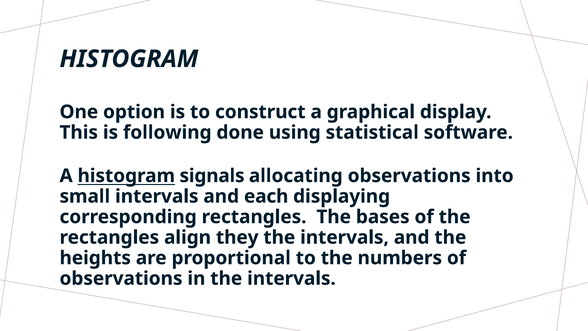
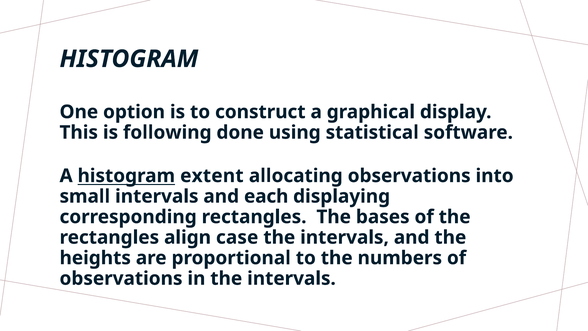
signals: signals -> extent
they: they -> case
